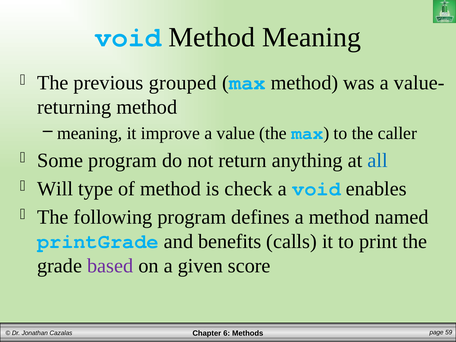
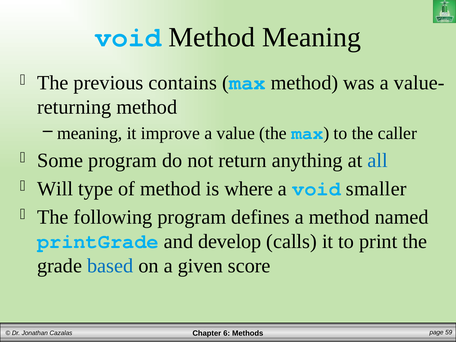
grouped: grouped -> contains
check: check -> where
enables: enables -> smaller
benefits: benefits -> develop
based colour: purple -> blue
